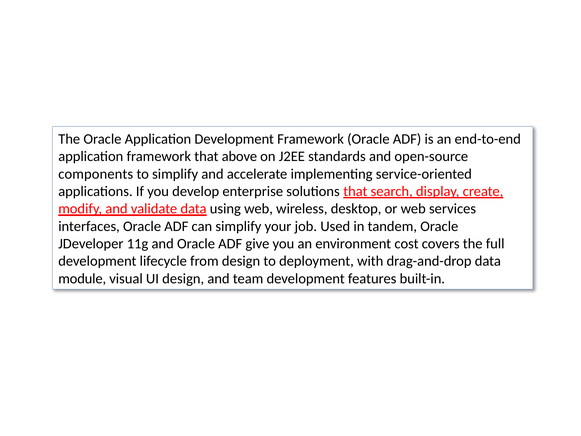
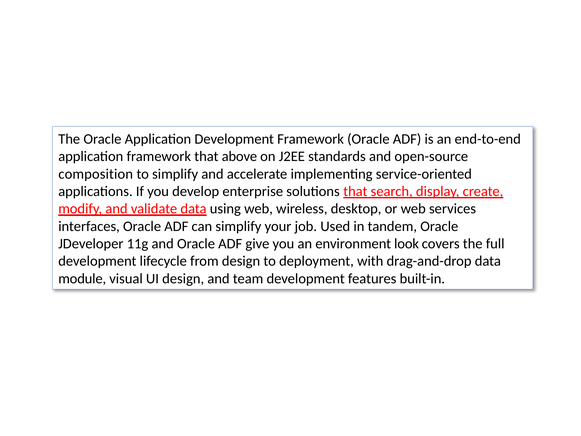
components: components -> composition
cost: cost -> look
